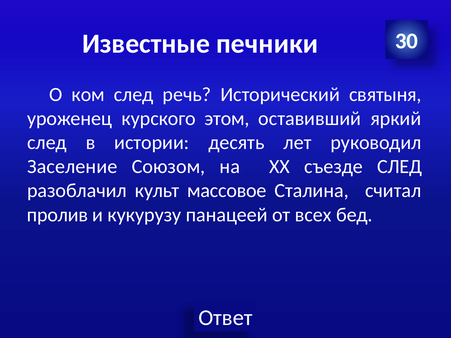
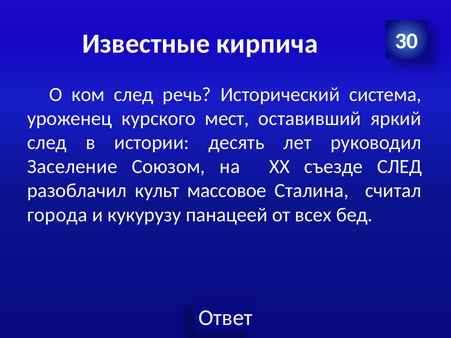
печники: печники -> кирпича
святыня: святыня -> система
этом: этом -> мест
пролив: пролив -> города
